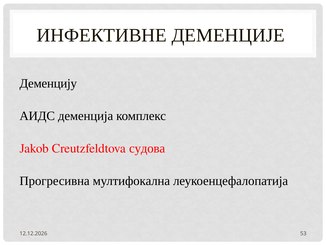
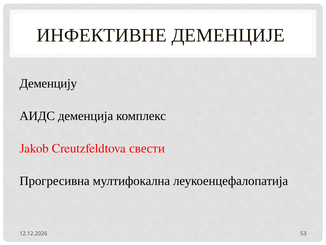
судова: судова -> свести
